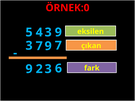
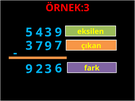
ÖRNEK:0: ÖRNEK:0 -> ÖRNEK:3
